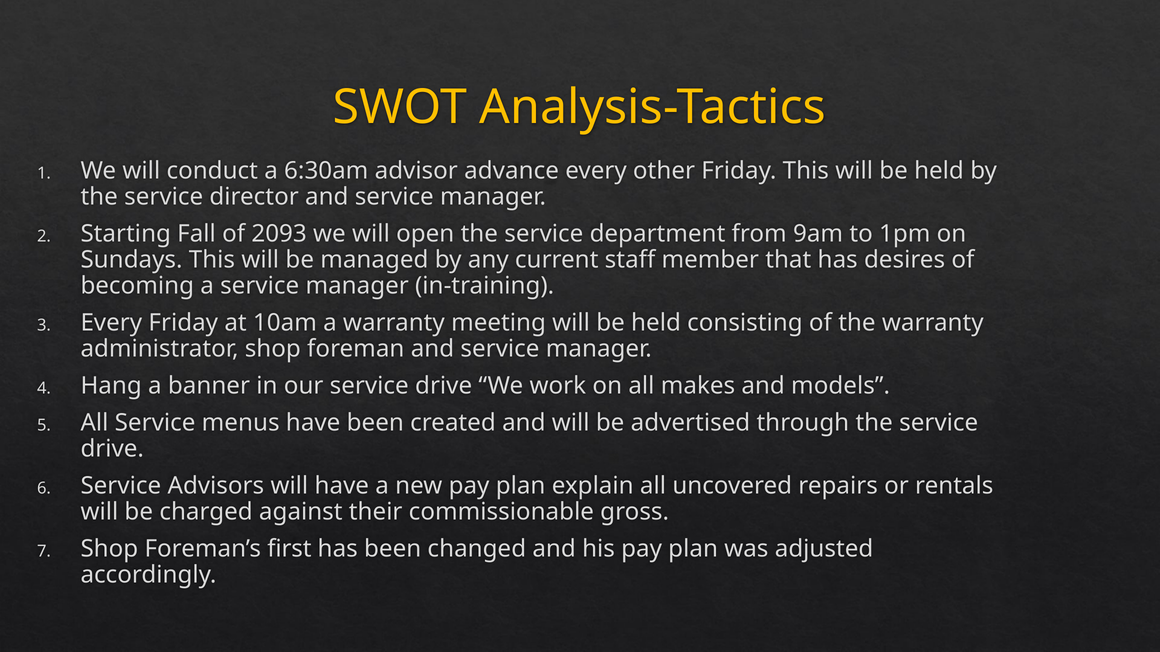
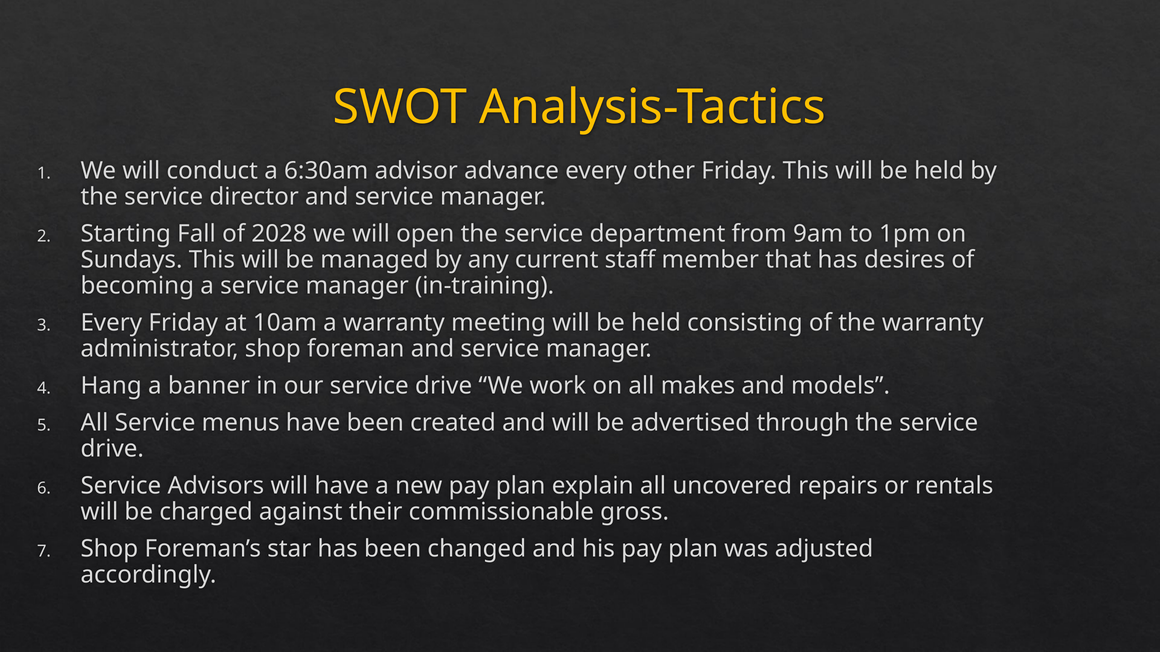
2093: 2093 -> 2028
first: first -> star
